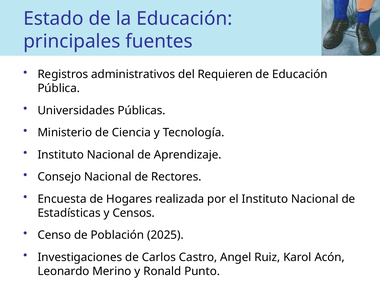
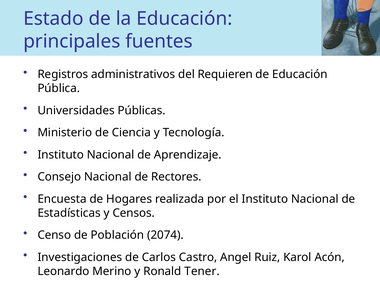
2025: 2025 -> 2074
Punto: Punto -> Tener
